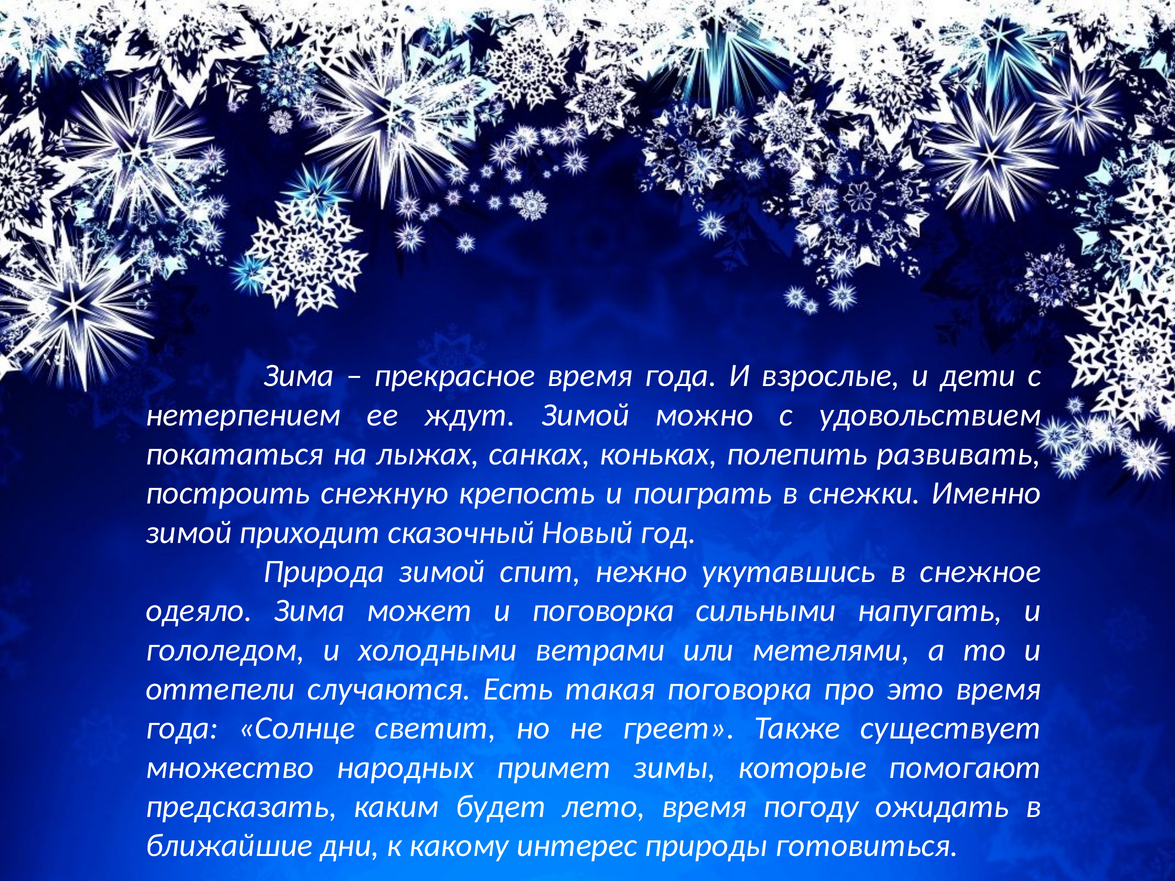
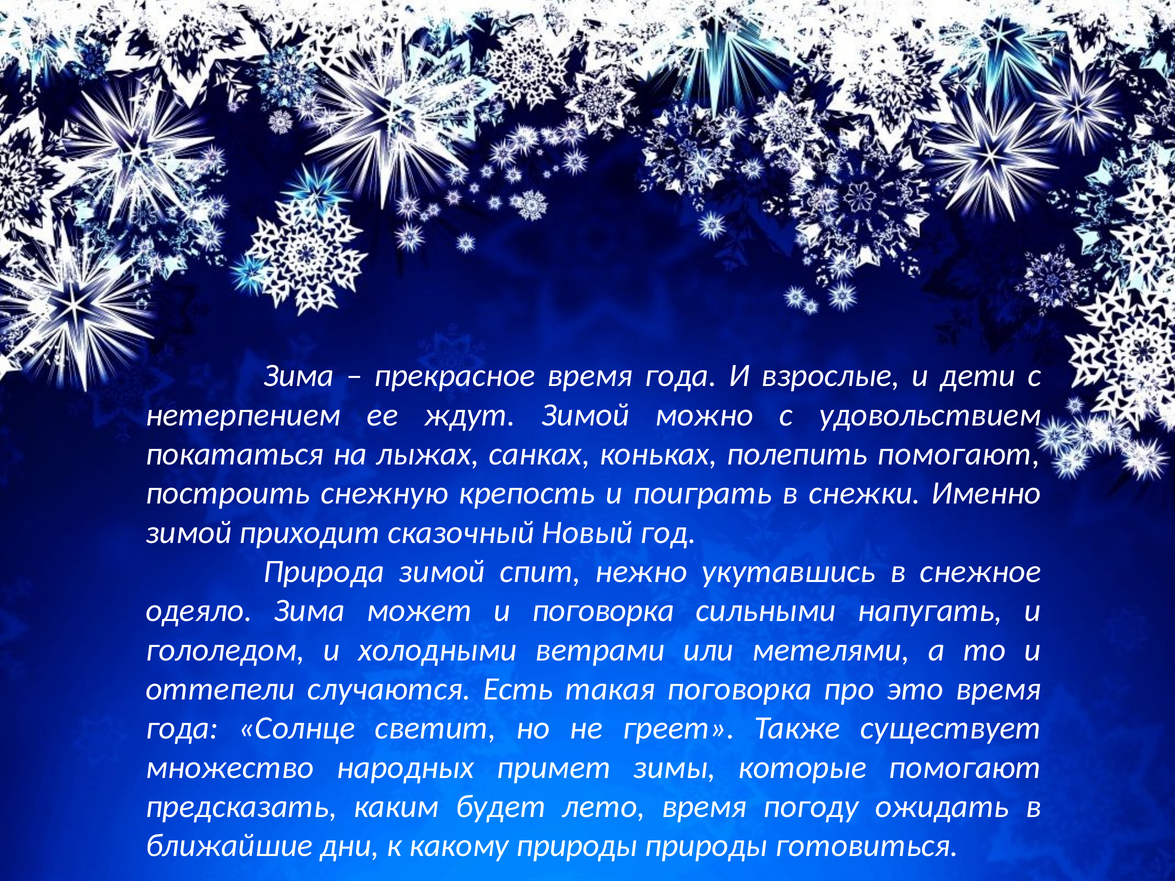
полепить развивать: развивать -> помогают
какому интерес: интерес -> природы
